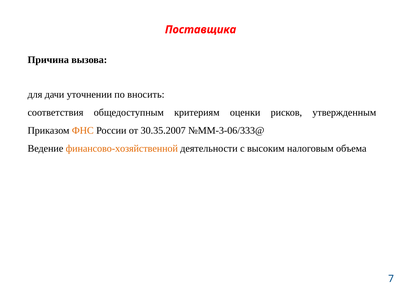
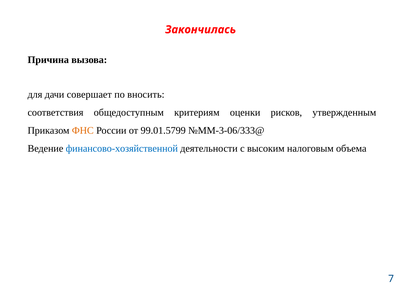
Поставщика: Поставщика -> Закончилась
уточнении: уточнении -> совершает
30.35.2007: 30.35.2007 -> 99.01.5799
финансово-хозяйственной colour: orange -> blue
